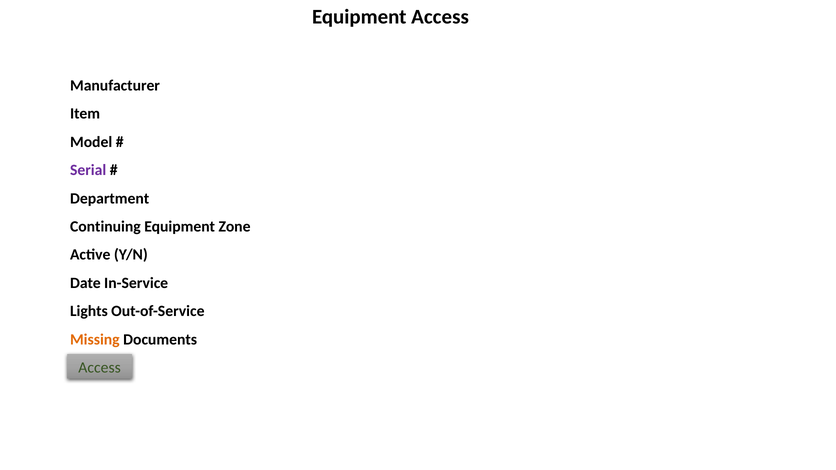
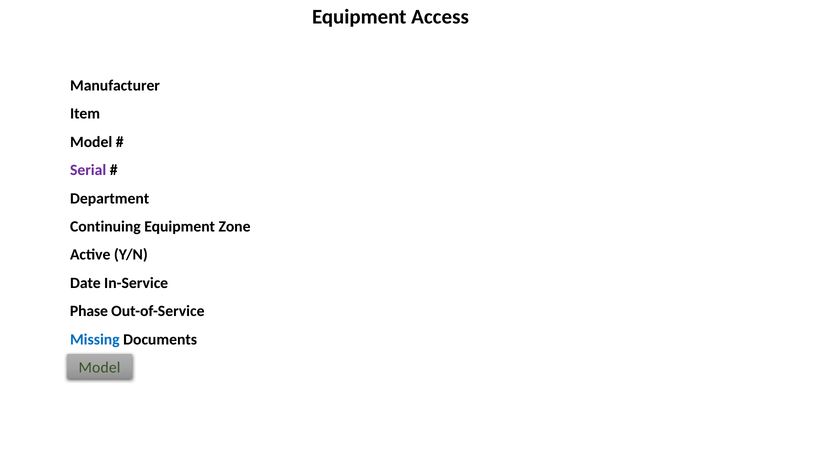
Lights: Lights -> Phase
Missing colour: orange -> blue
Access at (100, 368): Access -> Model
